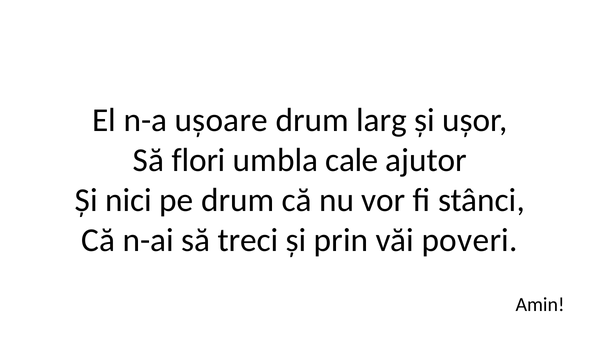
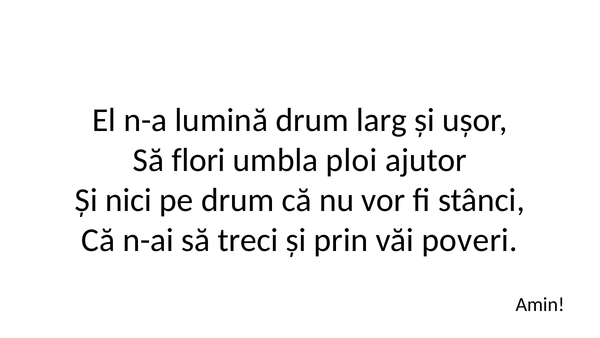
ușoare: ușoare -> lumină
cale: cale -> ploi
